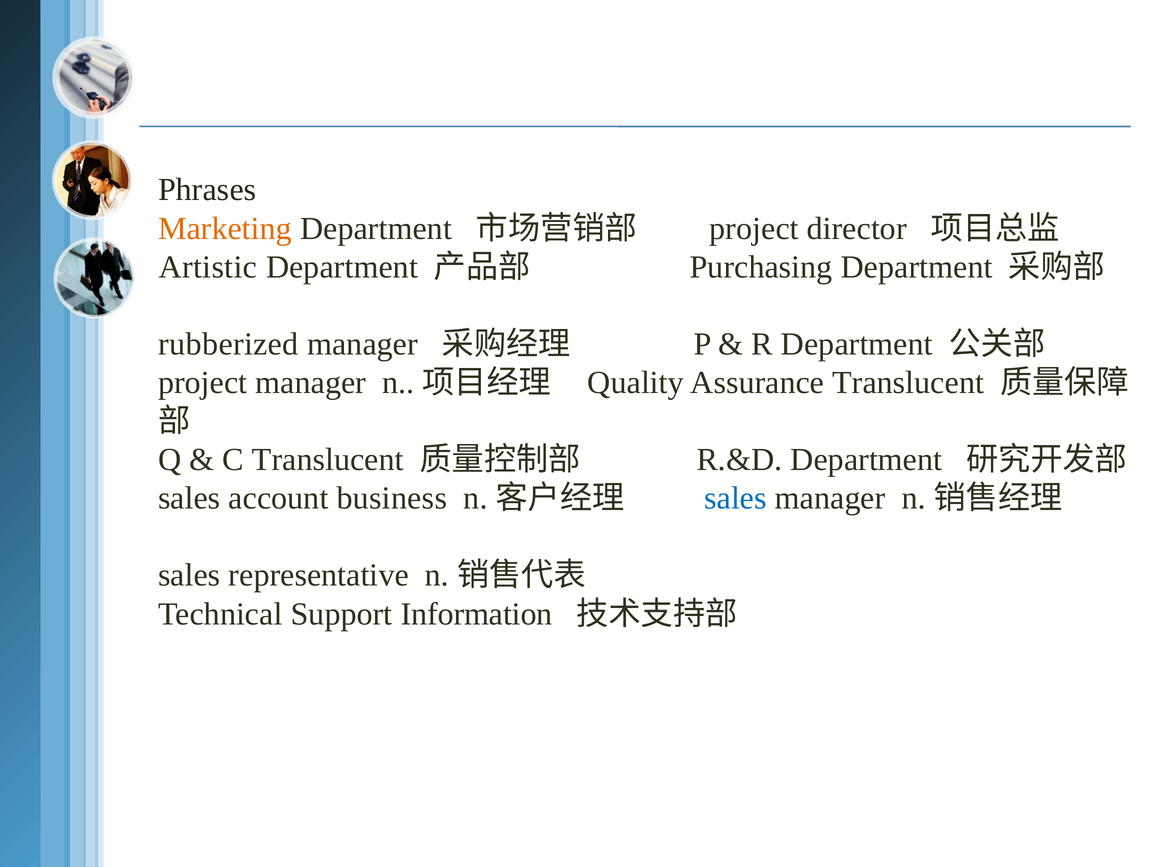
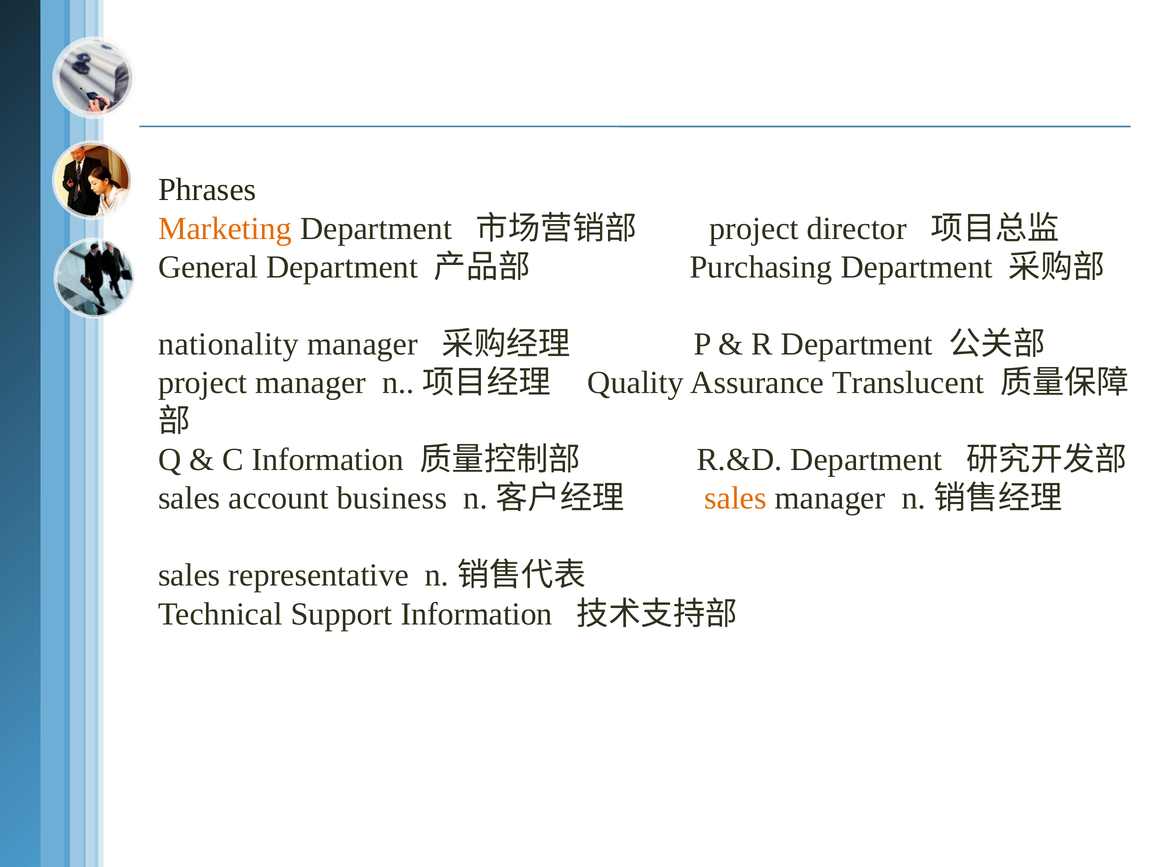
Artistic: Artistic -> General
rubberized: rubberized -> nationality
C Translucent: Translucent -> Information
sales at (735, 499) colour: blue -> orange
